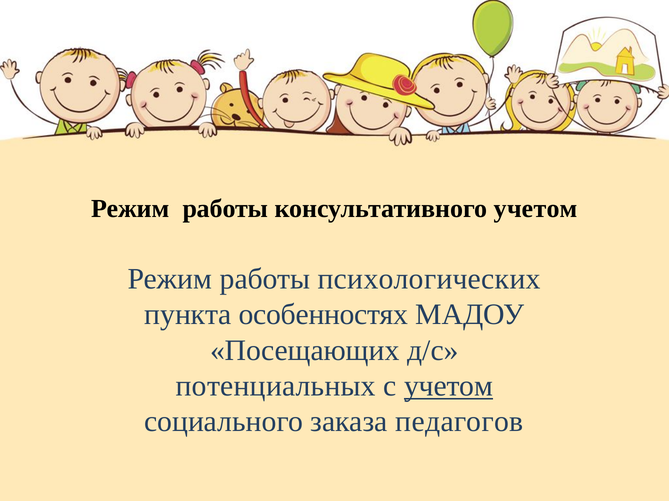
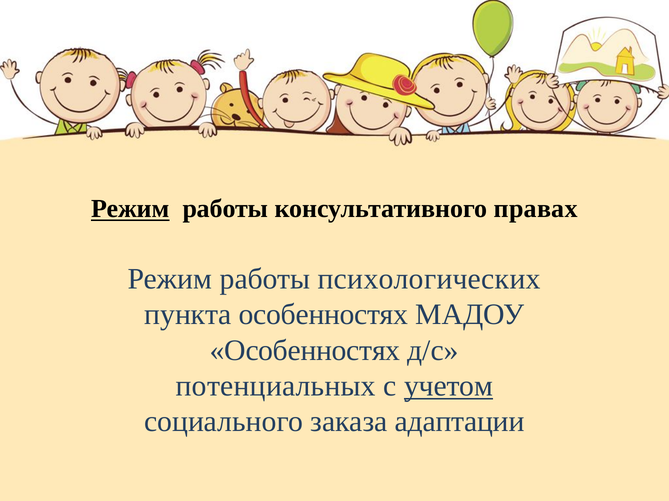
Режим at (130, 209) underline: none -> present
консультативного учетом: учетом -> правах
Посещающих at (305, 351): Посещающих -> Особенностях
педагогов: педагогов -> адаптации
